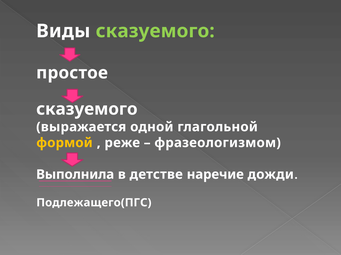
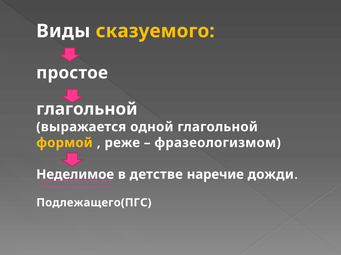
сказуемого at (155, 31) colour: light green -> yellow
сказуемого at (87, 109): сказуемого -> глагольной
Выполнила: Выполнила -> Неделимое
